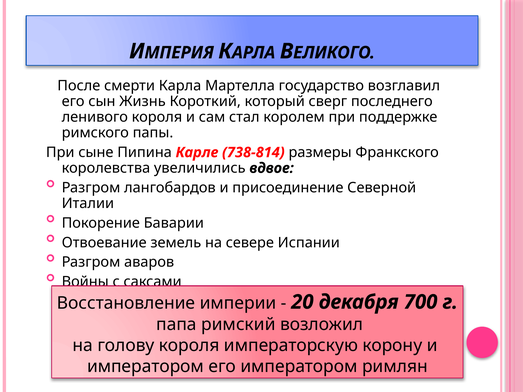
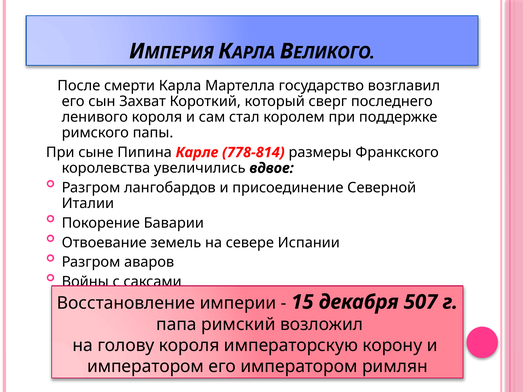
Жизнь: Жизнь -> Захват
738-814: 738-814 -> 778-814
20: 20 -> 15
700: 700 -> 507
